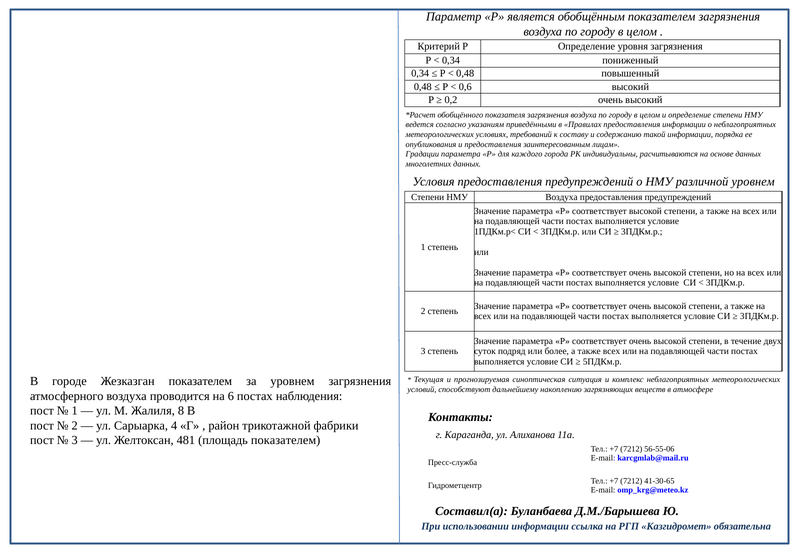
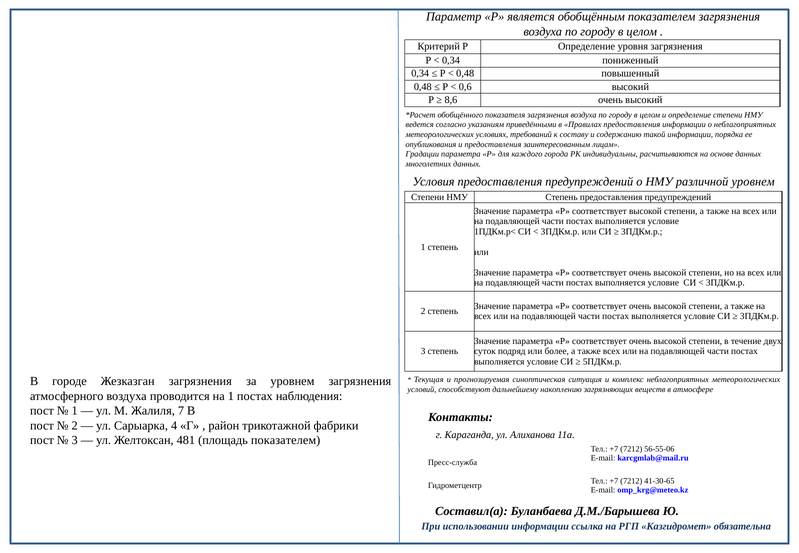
0,2: 0,2 -> 8,6
НМУ Воздуха: Воздуха -> Степень
Жезказган показателем: показателем -> загрязнения
на 6: 6 -> 1
8: 8 -> 7
